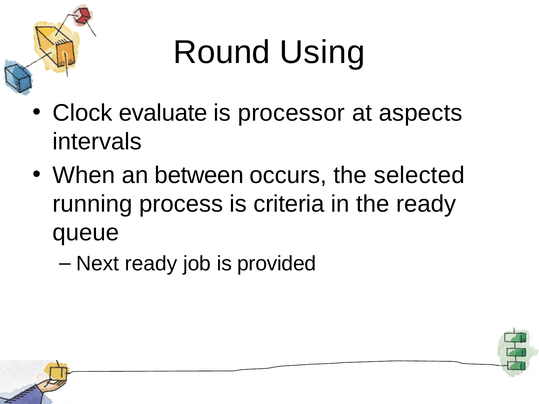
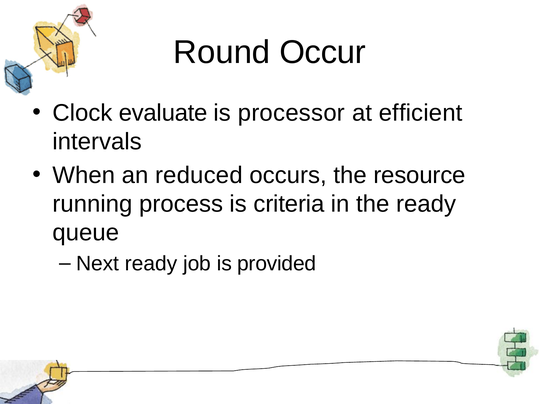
Using: Using -> Occur
aspects: aspects -> efficient
between: between -> reduced
selected: selected -> resource
